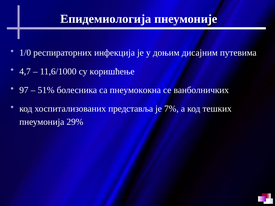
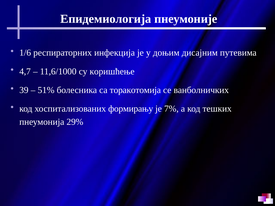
1/0: 1/0 -> 1/6
97: 97 -> 39
пнеумококна: пнеумококна -> торакотомија
представља: представља -> формирању
